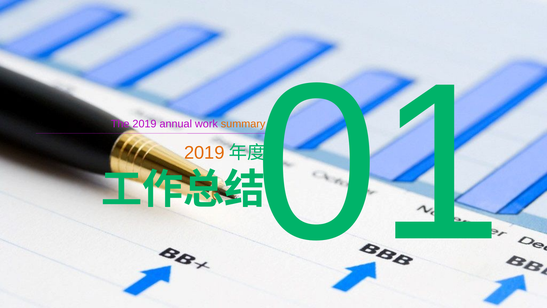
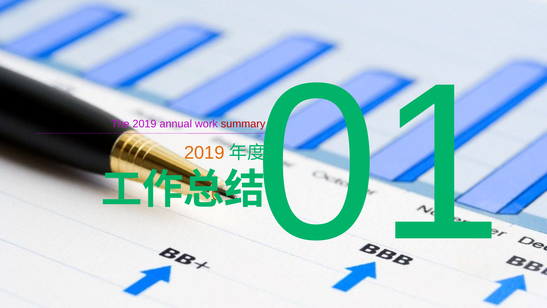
summary colour: orange -> red
